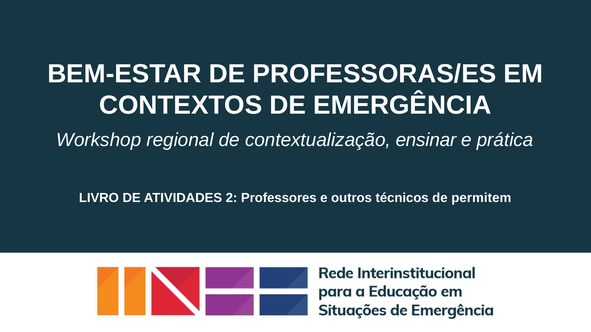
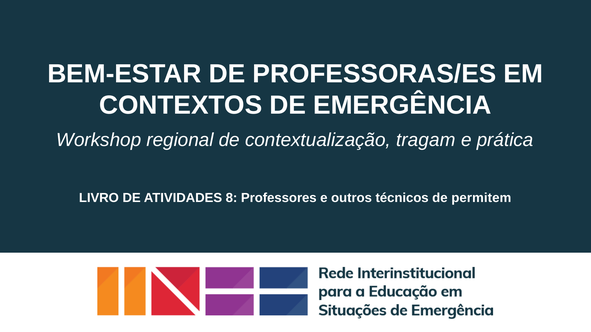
ensinar: ensinar -> tragam
2: 2 -> 8
